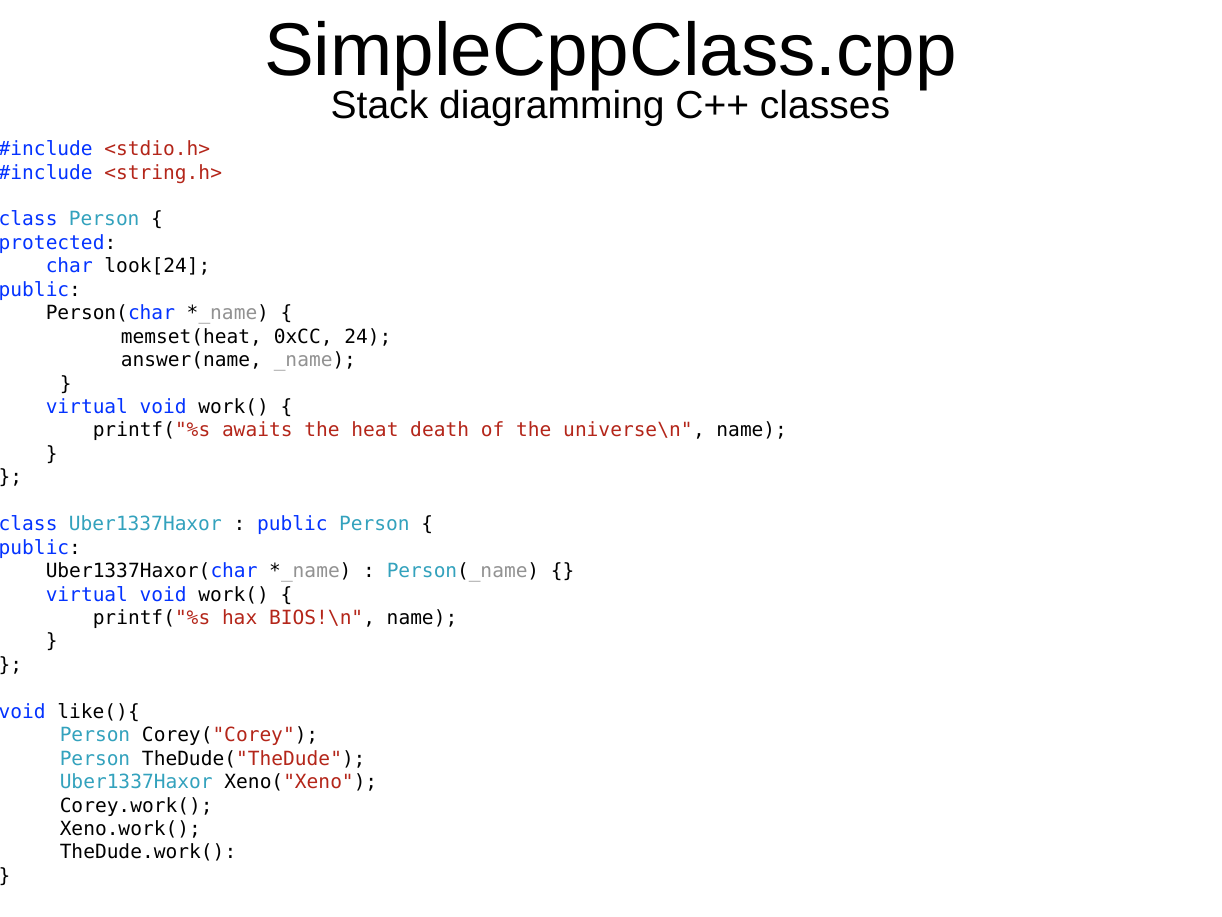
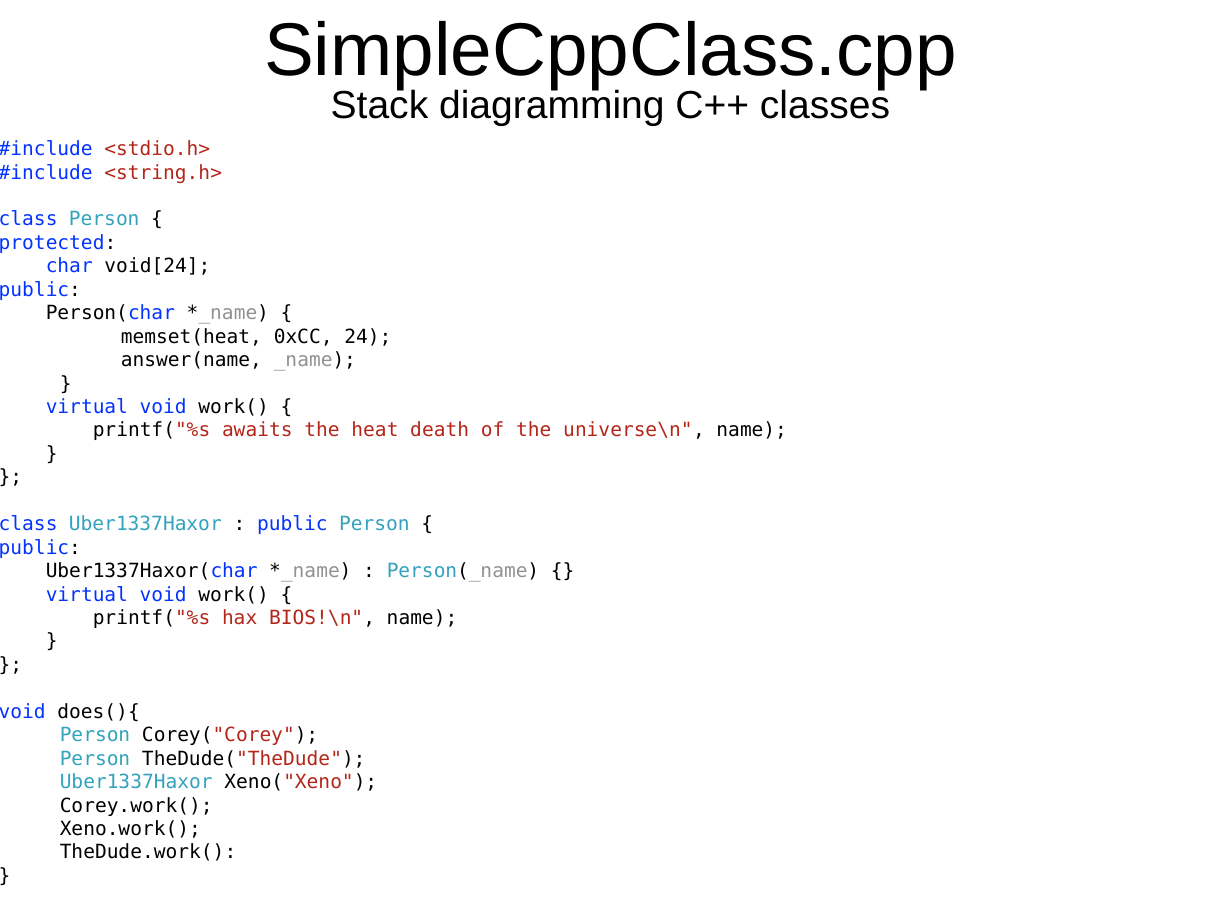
look[24: look[24 -> void[24
like(){: like(){ -> does(){
